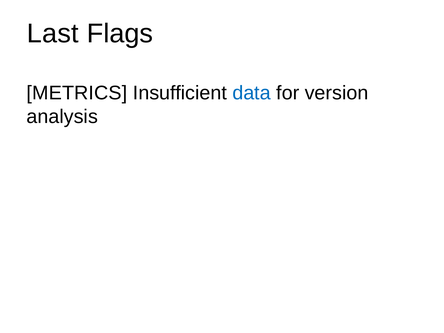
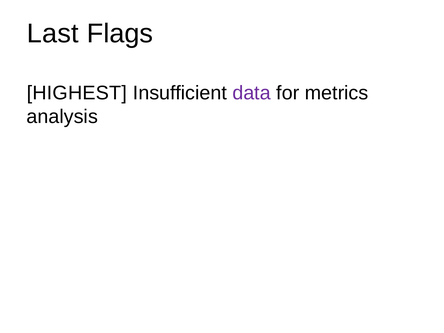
METRICS: METRICS -> HIGHEST
data colour: blue -> purple
version: version -> metrics
